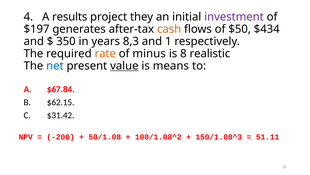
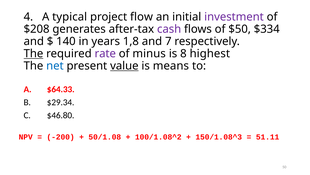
results: results -> typical
they: they -> flow
$197: $197 -> $208
cash colour: orange -> purple
$434: $434 -> $334
350: 350 -> 140
8,3: 8,3 -> 1,8
1: 1 -> 7
The at (33, 53) underline: none -> present
rate colour: orange -> purple
realistic: realistic -> highest
$67.84: $67.84 -> $64.33
$62.15: $62.15 -> $29.34
$31.42: $31.42 -> $46.80
